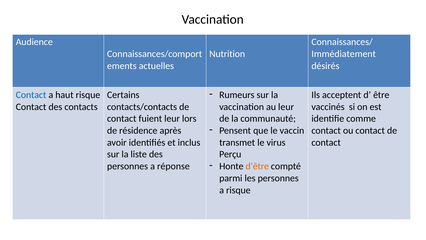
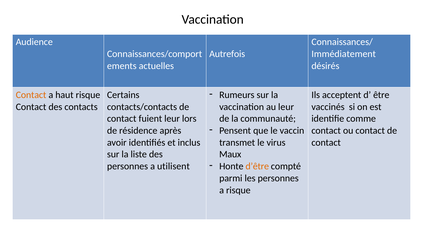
Nutrition: Nutrition -> Autrefois
Contact at (31, 95) colour: blue -> orange
Perçu: Perçu -> Maux
réponse: réponse -> utilisent
